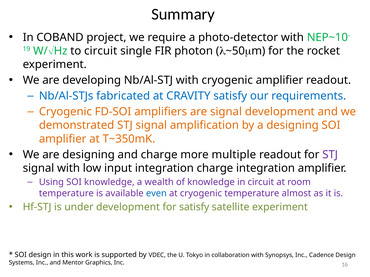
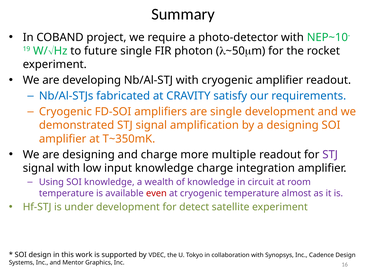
to circuit: circuit -> future
are signal: signal -> single
input integration: integration -> knowledge
even colour: blue -> red
for satisfy: satisfy -> detect
